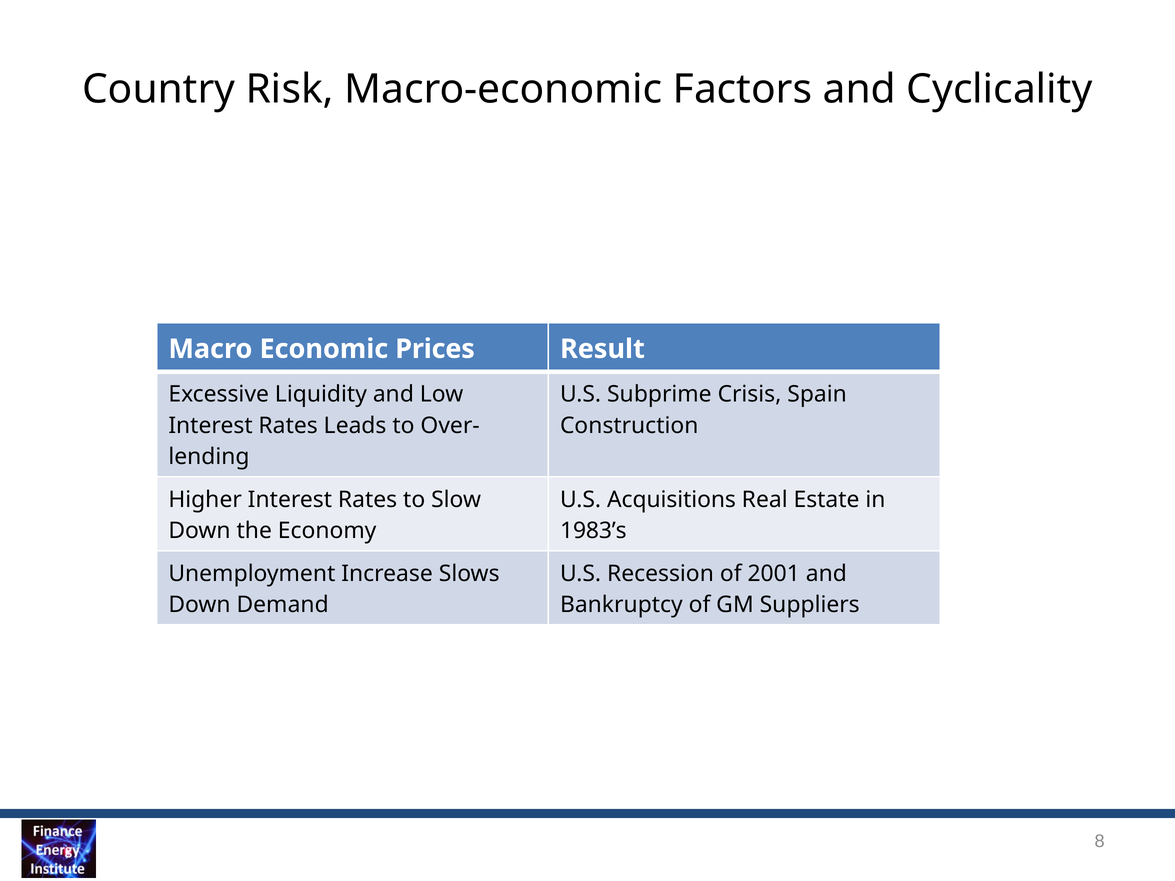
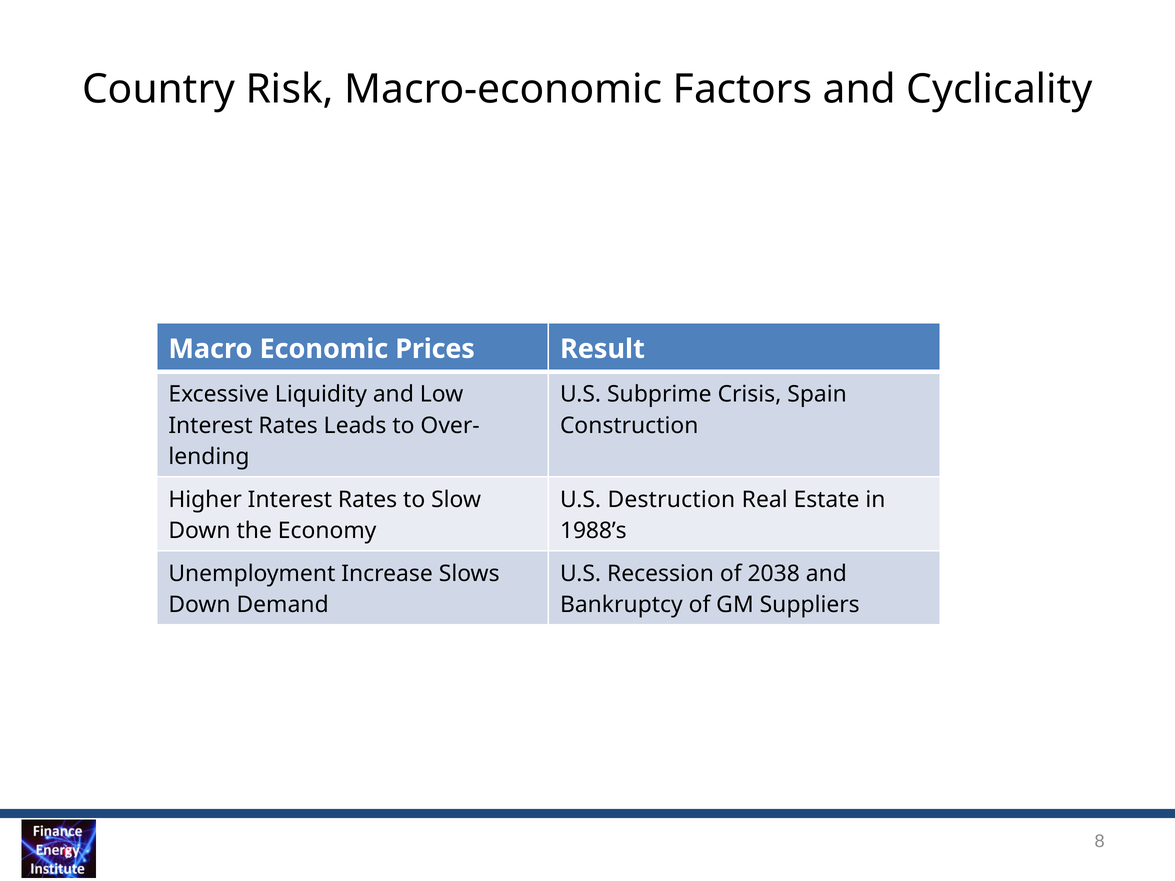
Acquisitions: Acquisitions -> Destruction
1983’s: 1983’s -> 1988’s
2001: 2001 -> 2038
